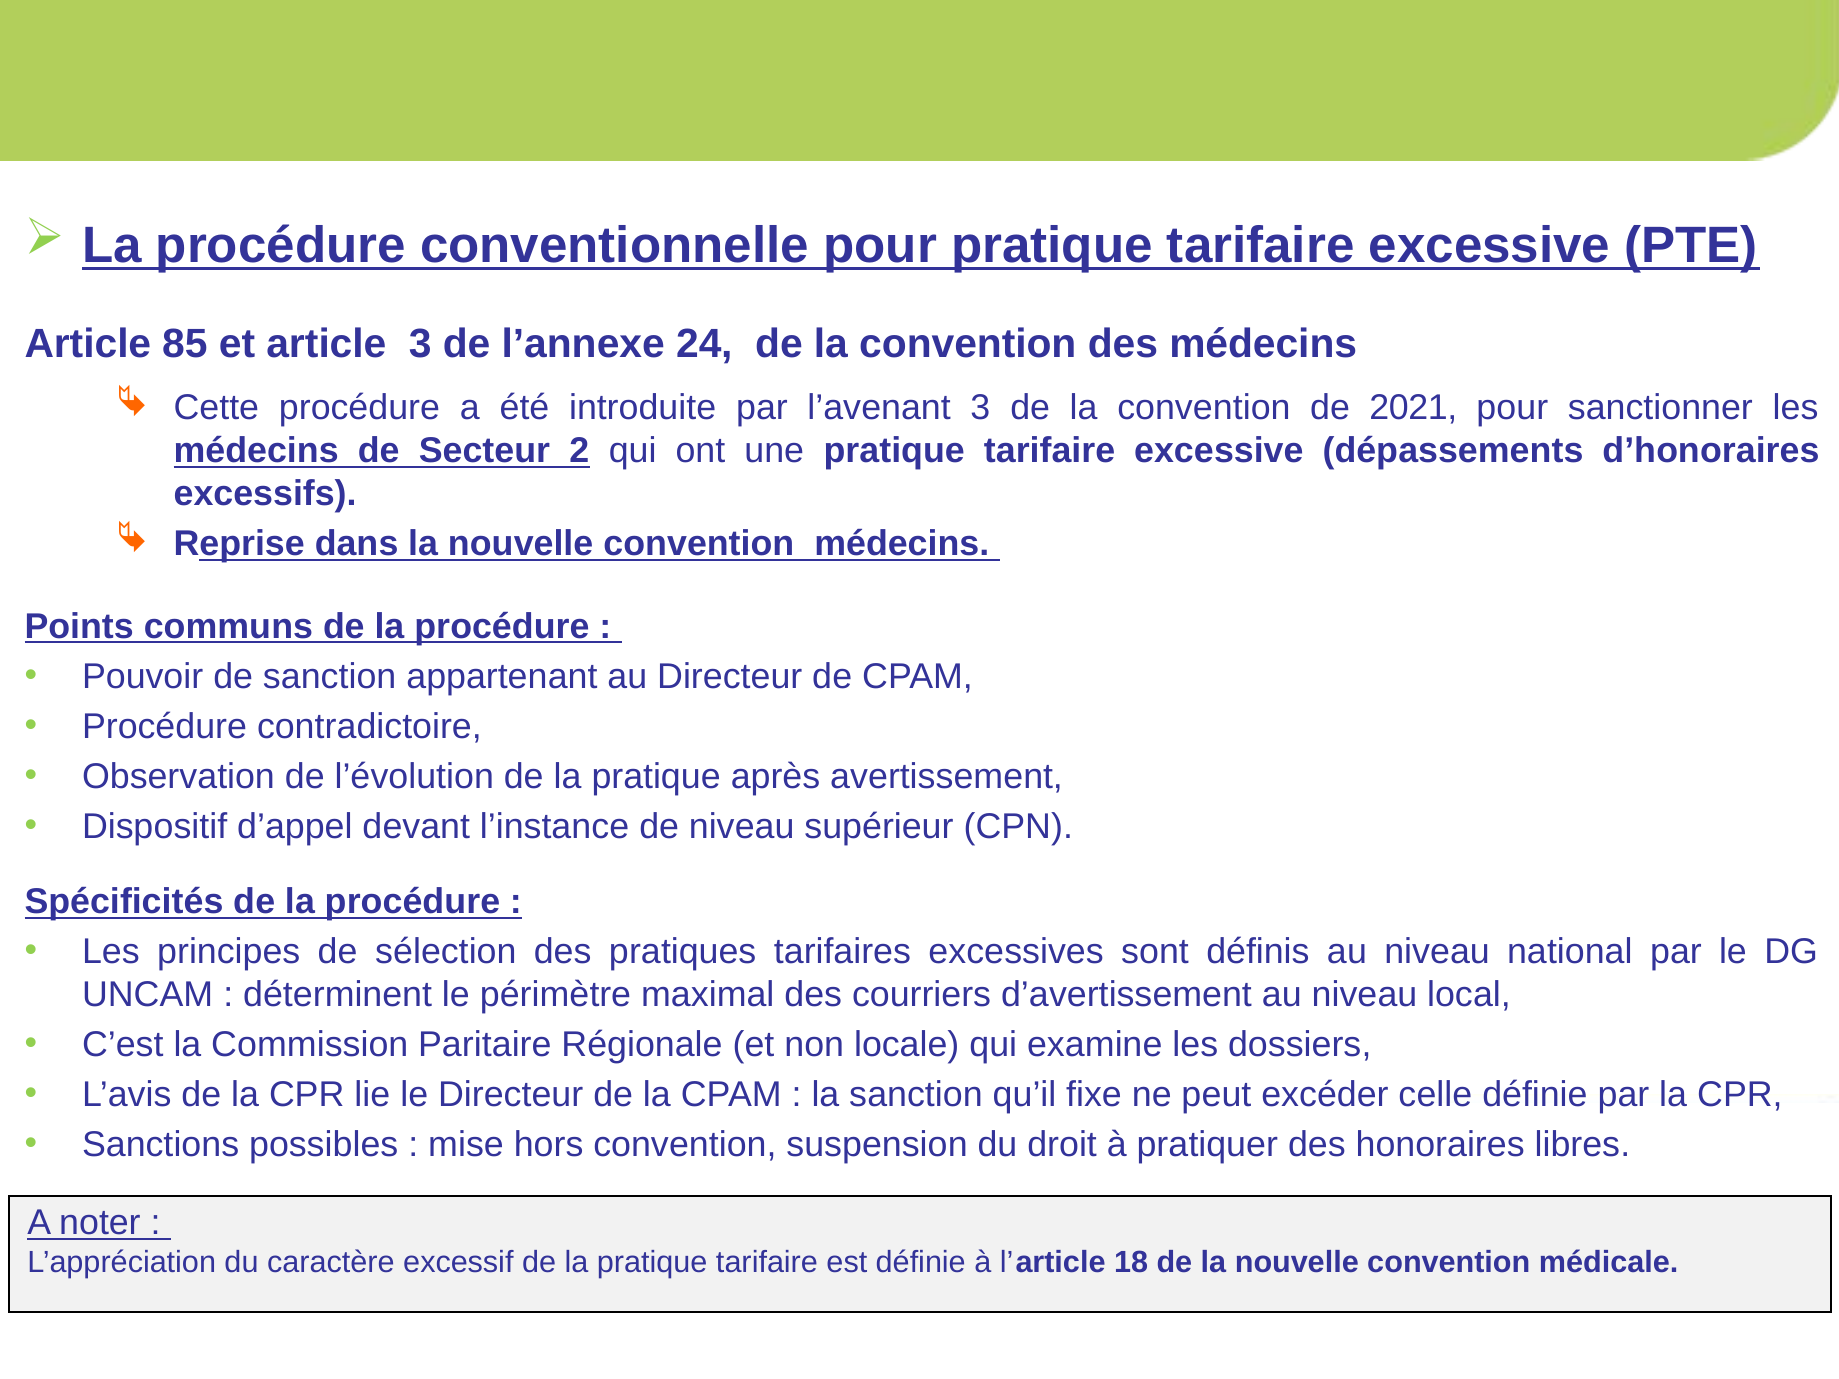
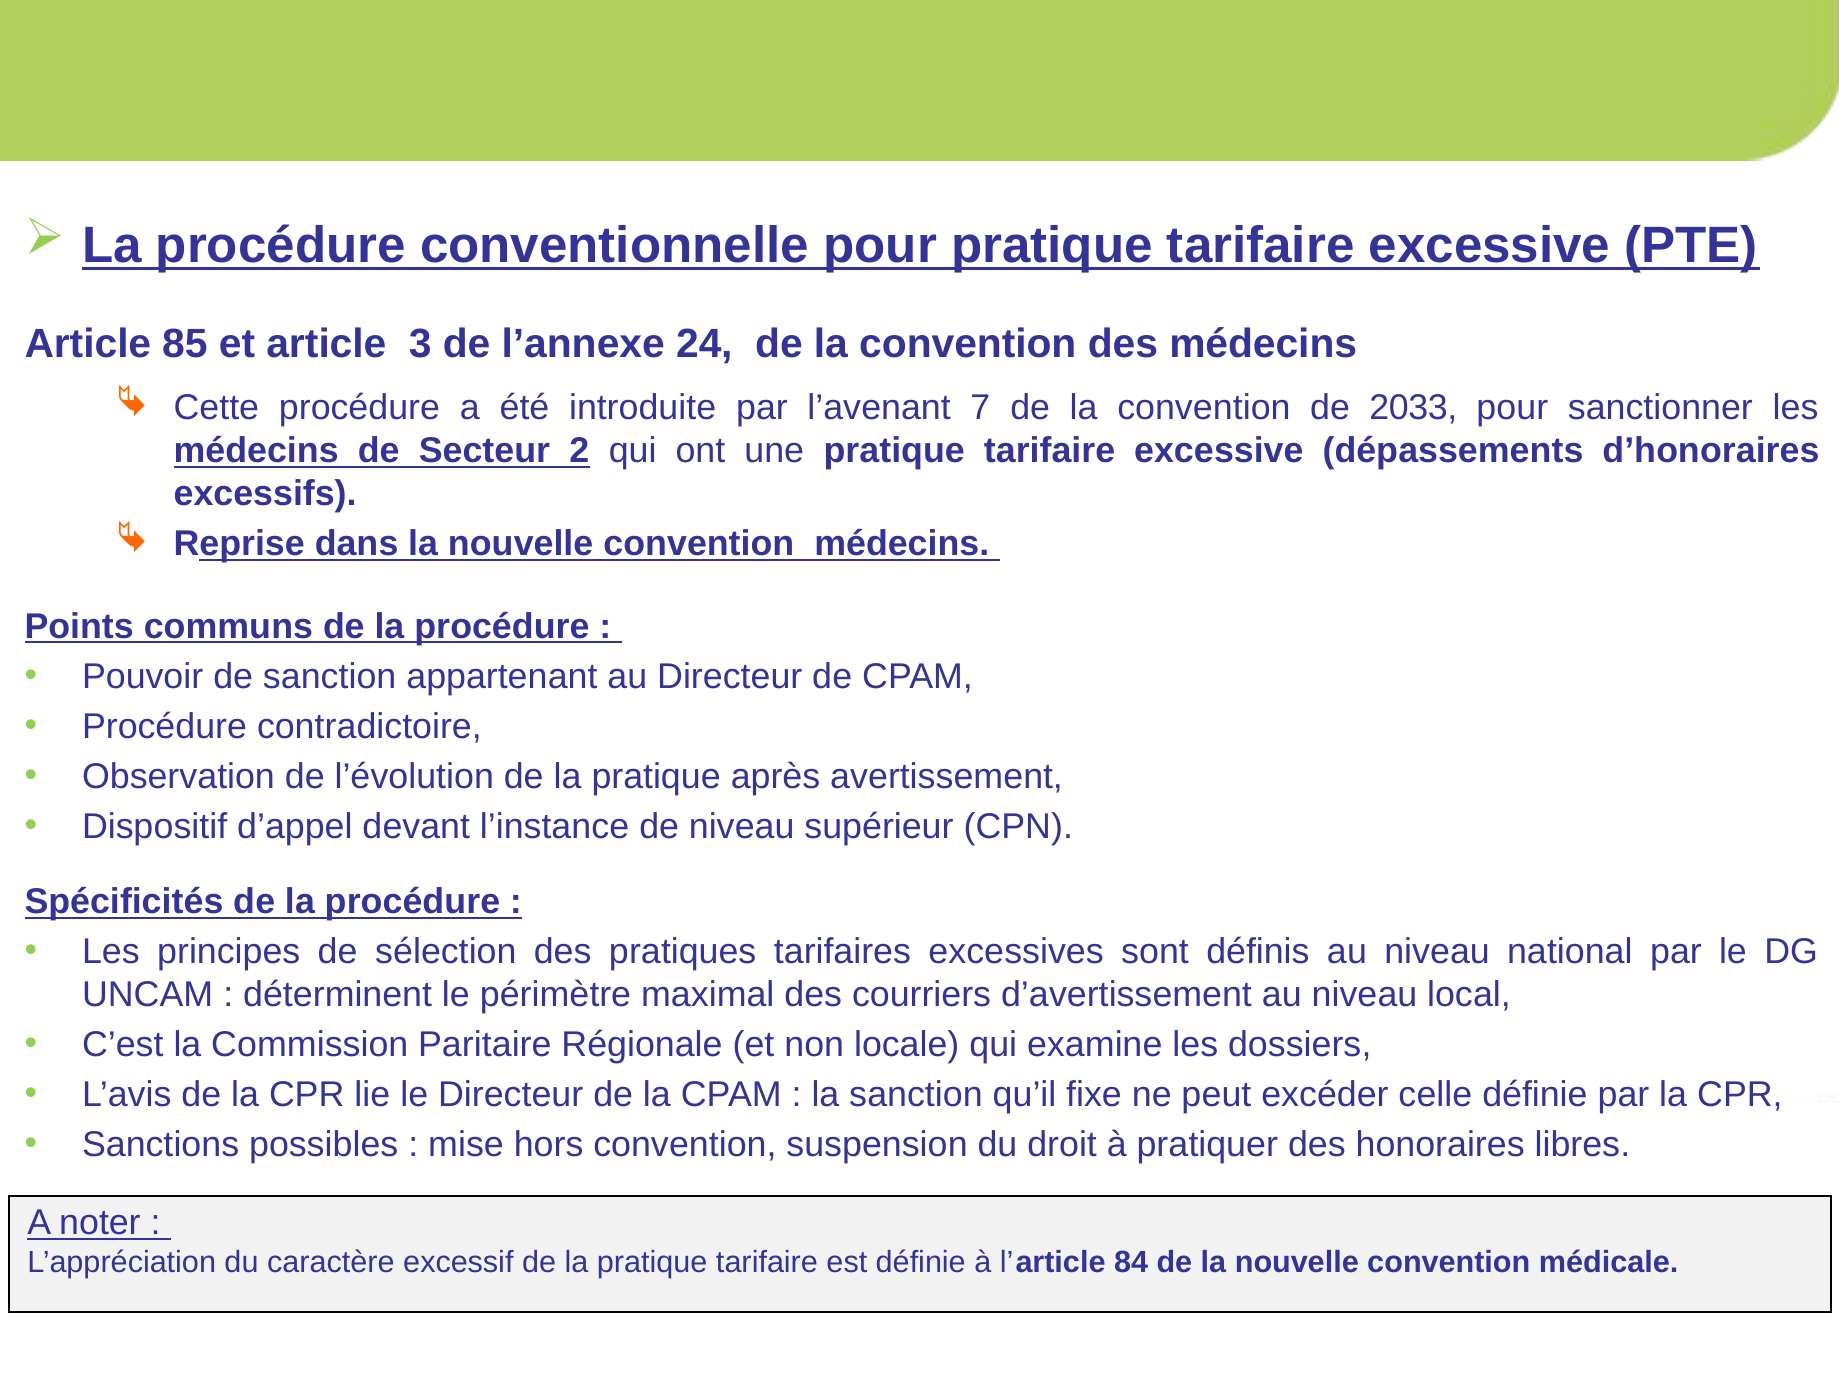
l’avenant 3: 3 -> 7
2021: 2021 -> 2033
18: 18 -> 84
